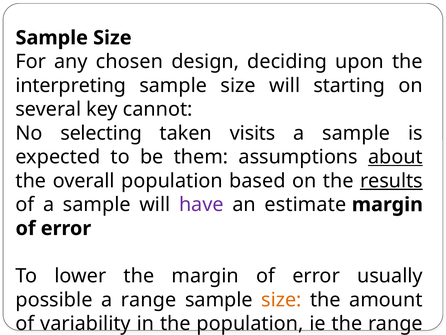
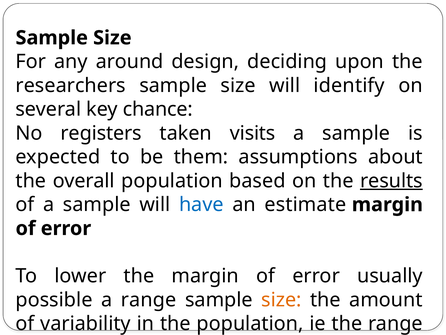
chosen: chosen -> around
interpreting: interpreting -> researchers
starting: starting -> identify
cannot: cannot -> chance
selecting: selecting -> registers
about underline: present -> none
have colour: purple -> blue
